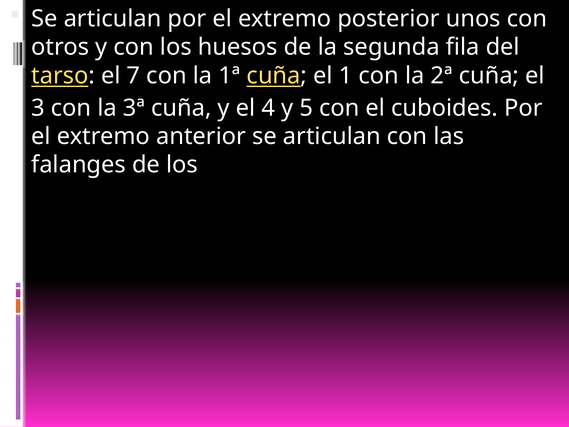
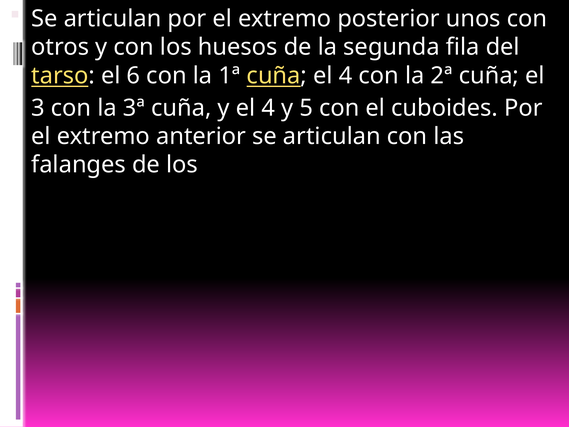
7: 7 -> 6
cuña el 1: 1 -> 4
